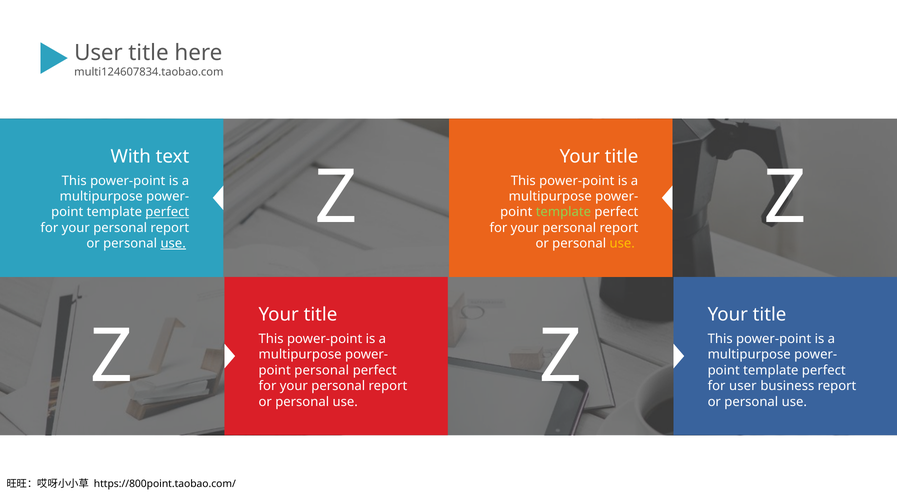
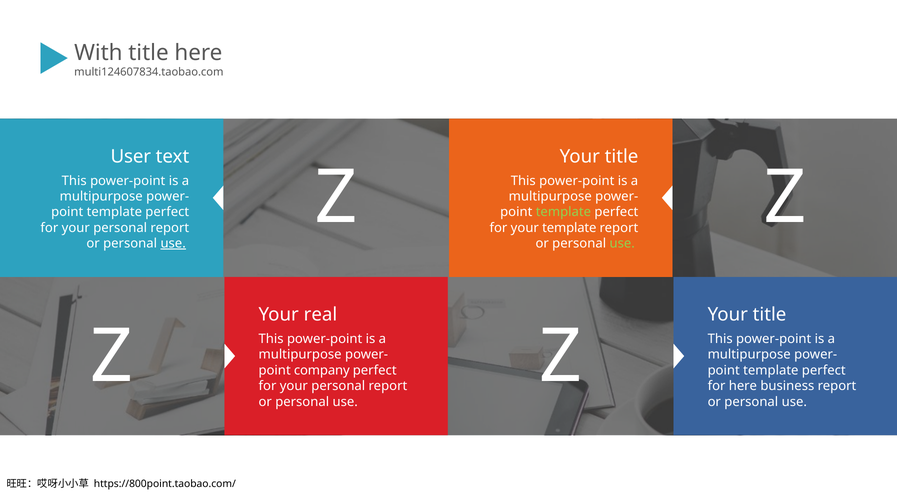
User at (98, 53): User -> With
With: With -> User
perfect at (167, 212) underline: present -> none
personal at (569, 228): personal -> template
use at (622, 244) colour: yellow -> light green
title at (320, 315): title -> real
personal at (322, 371): personal -> company
for user: user -> here
